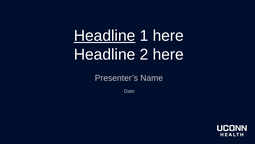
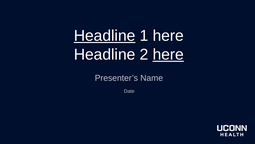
here at (168, 54) underline: none -> present
